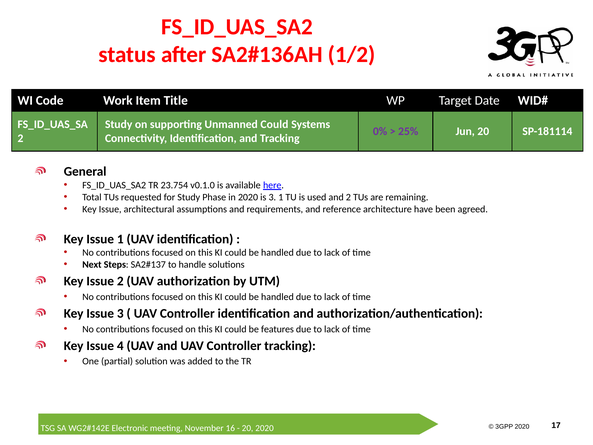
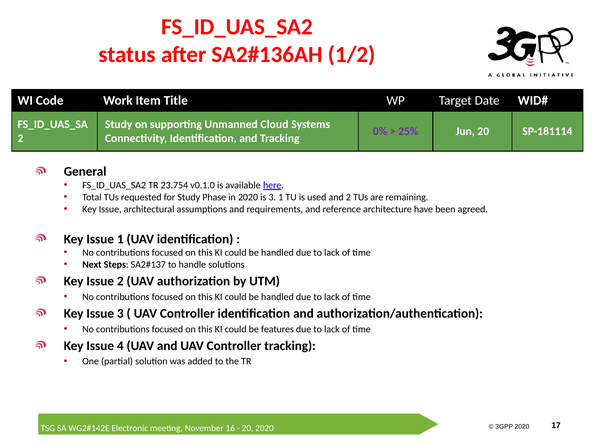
Unmanned Could: Could -> Cloud
